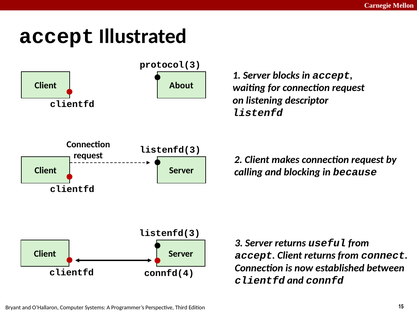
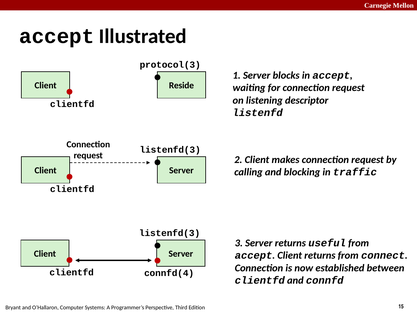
About: About -> Reside
because: because -> traffic
